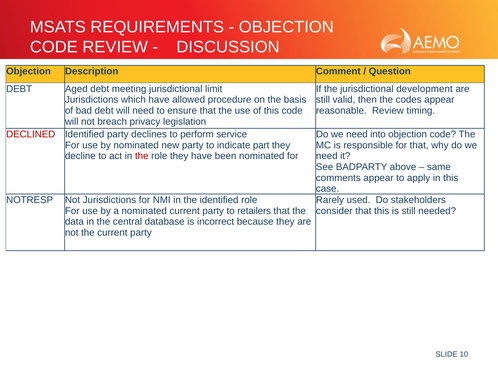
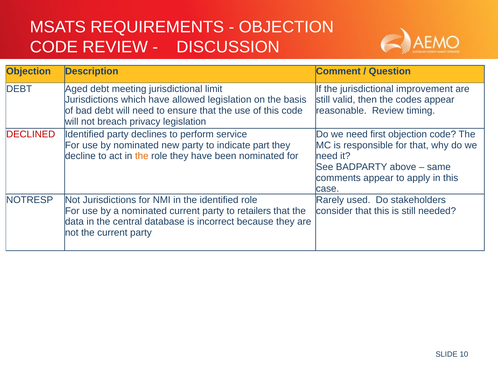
development: development -> improvement
allowed procedure: procedure -> legislation
into: into -> first
the at (142, 156) colour: red -> orange
